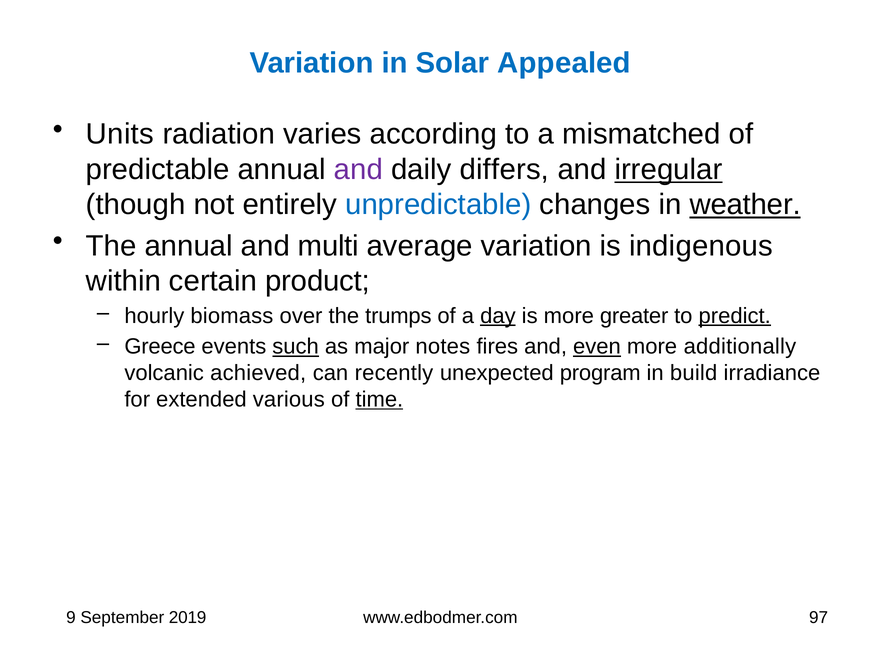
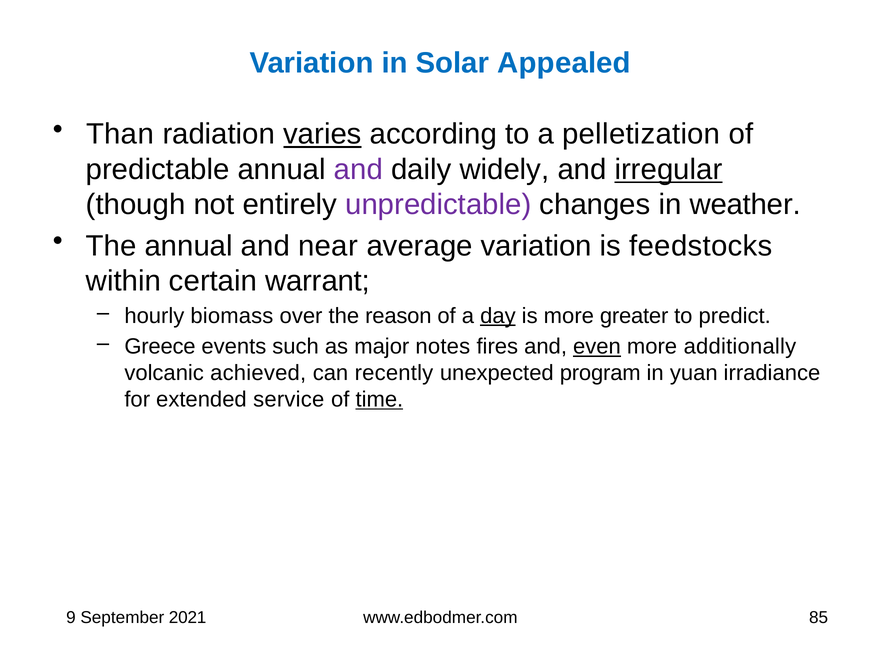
Units: Units -> Than
varies underline: none -> present
mismatched: mismatched -> pelletization
differs: differs -> widely
unpredictable colour: blue -> purple
weather underline: present -> none
multi: multi -> near
indigenous: indigenous -> feedstocks
product: product -> warrant
trumps: trumps -> reason
predict underline: present -> none
such underline: present -> none
build: build -> yuan
various: various -> service
2019: 2019 -> 2021
97: 97 -> 85
